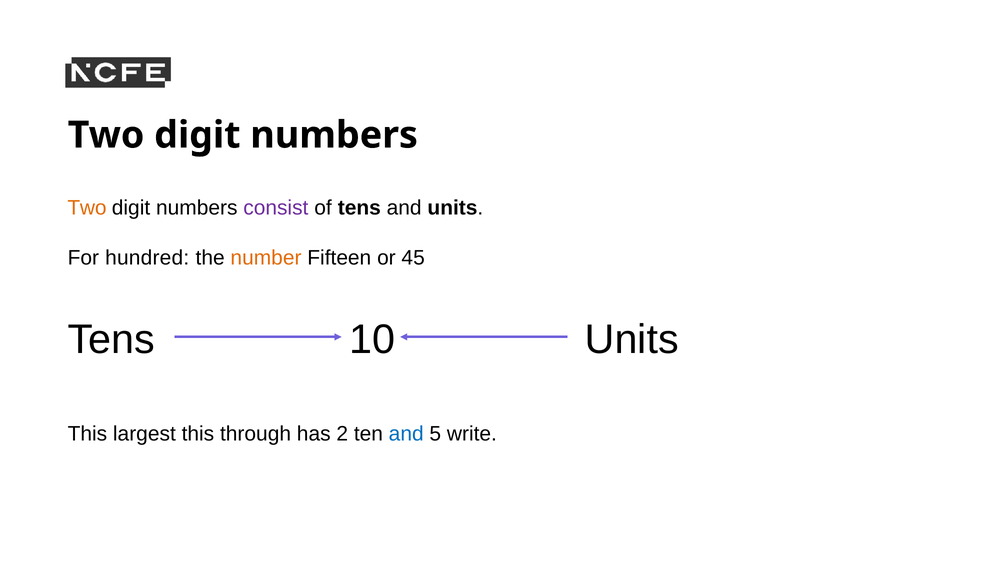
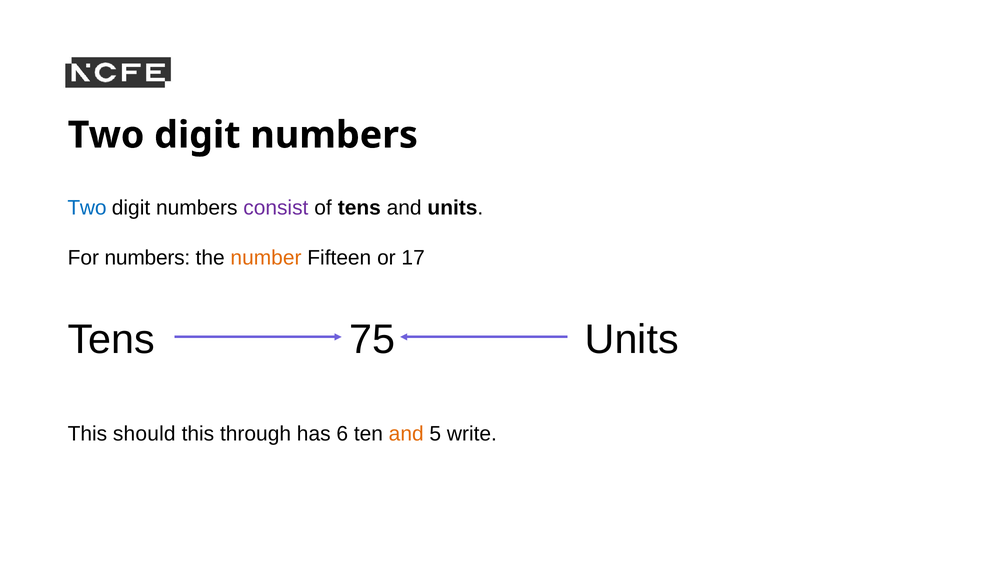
Two at (87, 208) colour: orange -> blue
For hundred: hundred -> numbers
45: 45 -> 17
10: 10 -> 75
largest: largest -> should
2: 2 -> 6
and at (406, 434) colour: blue -> orange
